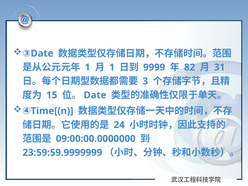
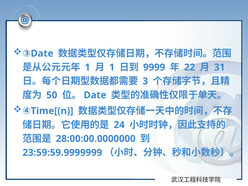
82: 82 -> 22
15: 15 -> 50
09:00:00.0000000: 09:00:00.0000000 -> 28:00:00.0000000
